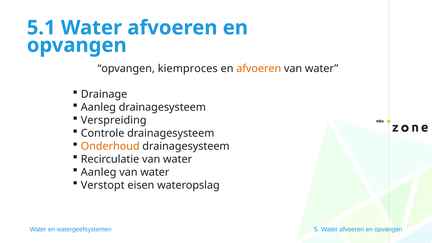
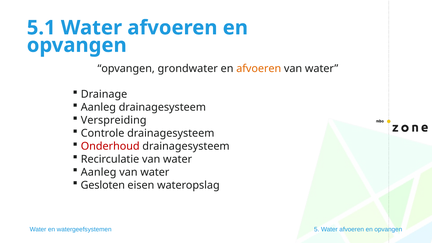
kiemproces: kiemproces -> grondwater
Onderhoud colour: orange -> red
Verstopt: Verstopt -> Gesloten
